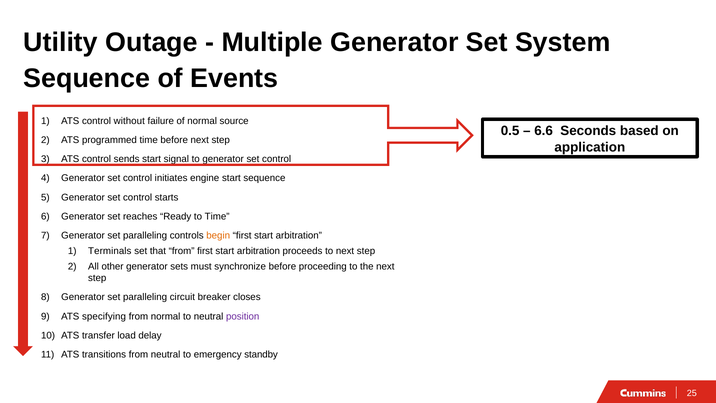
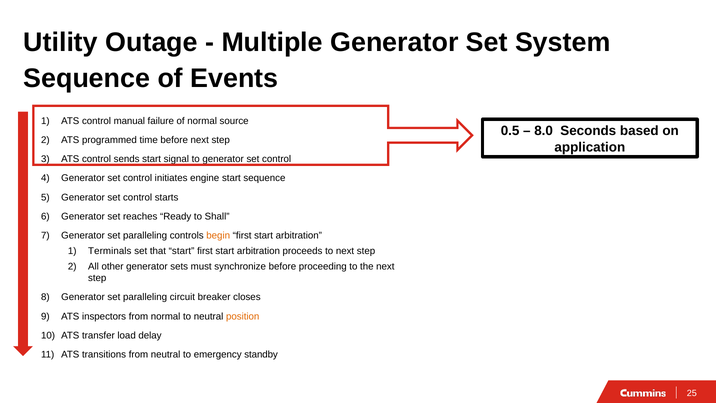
without: without -> manual
6.6: 6.6 -> 8.0
to Time: Time -> Shall
that from: from -> start
specifying: specifying -> inspectors
position colour: purple -> orange
